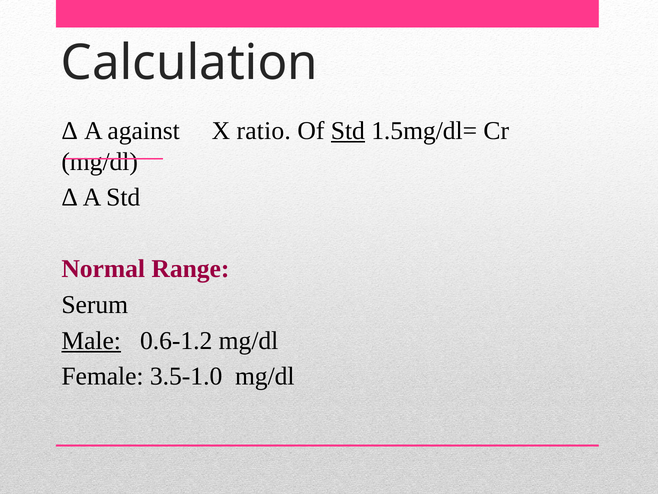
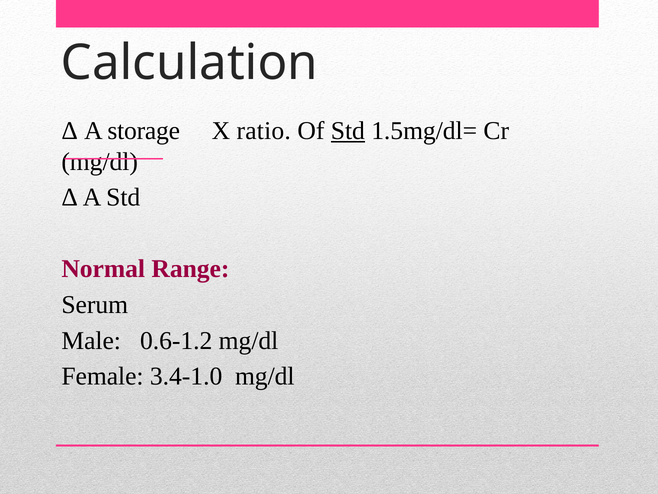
against: against -> storage
Male underline: present -> none
3.5-1.0: 3.5-1.0 -> 3.4-1.0
